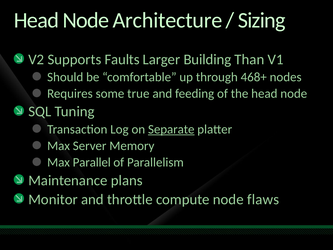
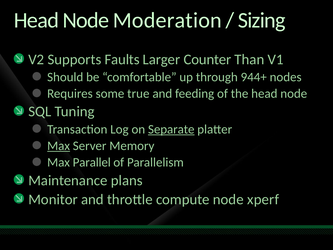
Architecture: Architecture -> Moderation
Building: Building -> Counter
468+: 468+ -> 944+
Max at (59, 146) underline: none -> present
flaws: flaws -> xperf
